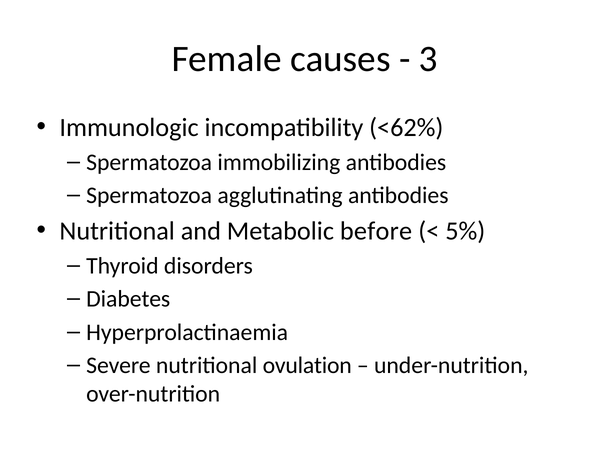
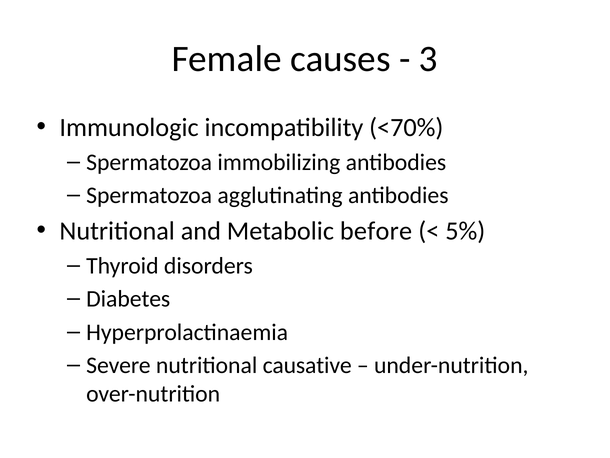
˂62%: ˂62% -> ˂70%
ovulation: ovulation -> causative
